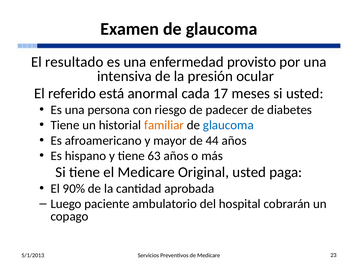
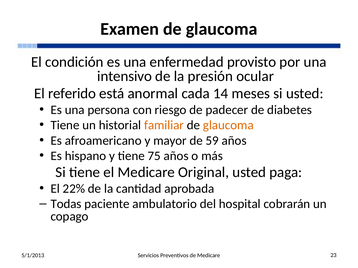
resultado: resultado -> condición
intensiva: intensiva -> intensivo
17: 17 -> 14
glaucoma at (228, 125) colour: blue -> orange
44: 44 -> 59
63: 63 -> 75
90%: 90% -> 22%
Luego: Luego -> Todas
